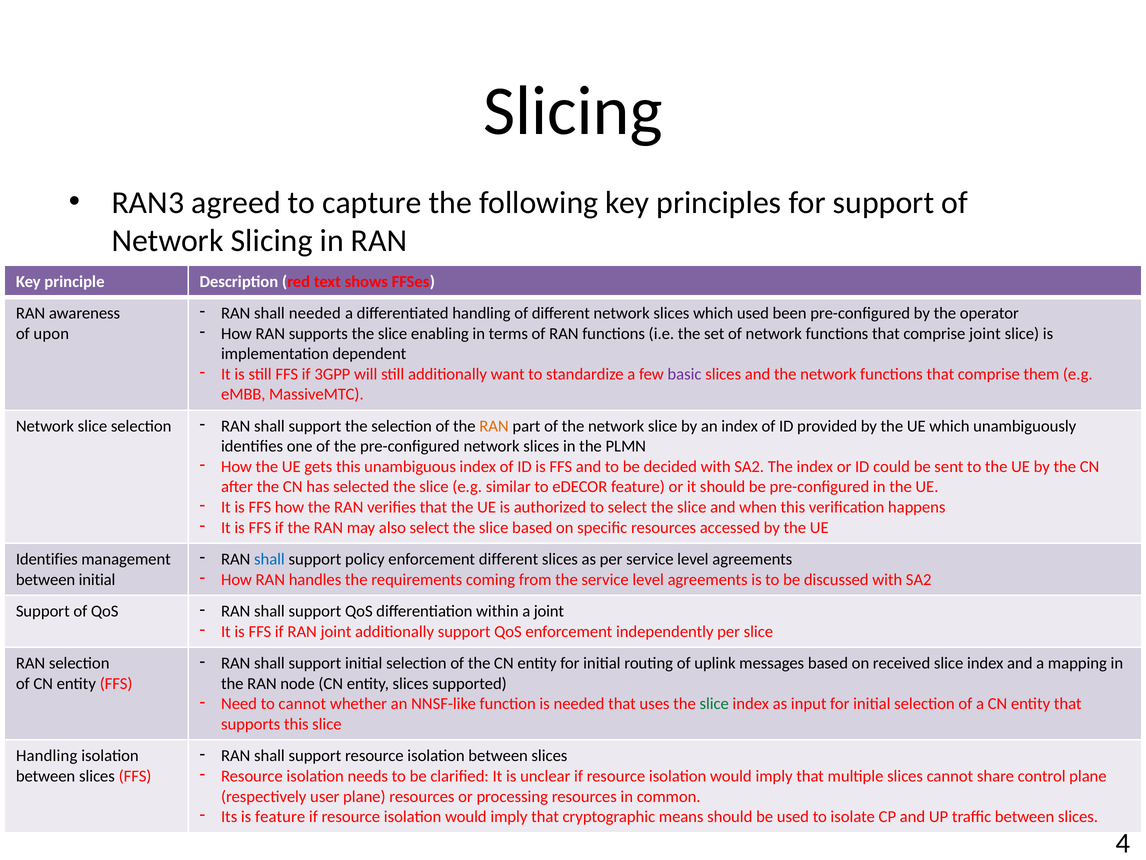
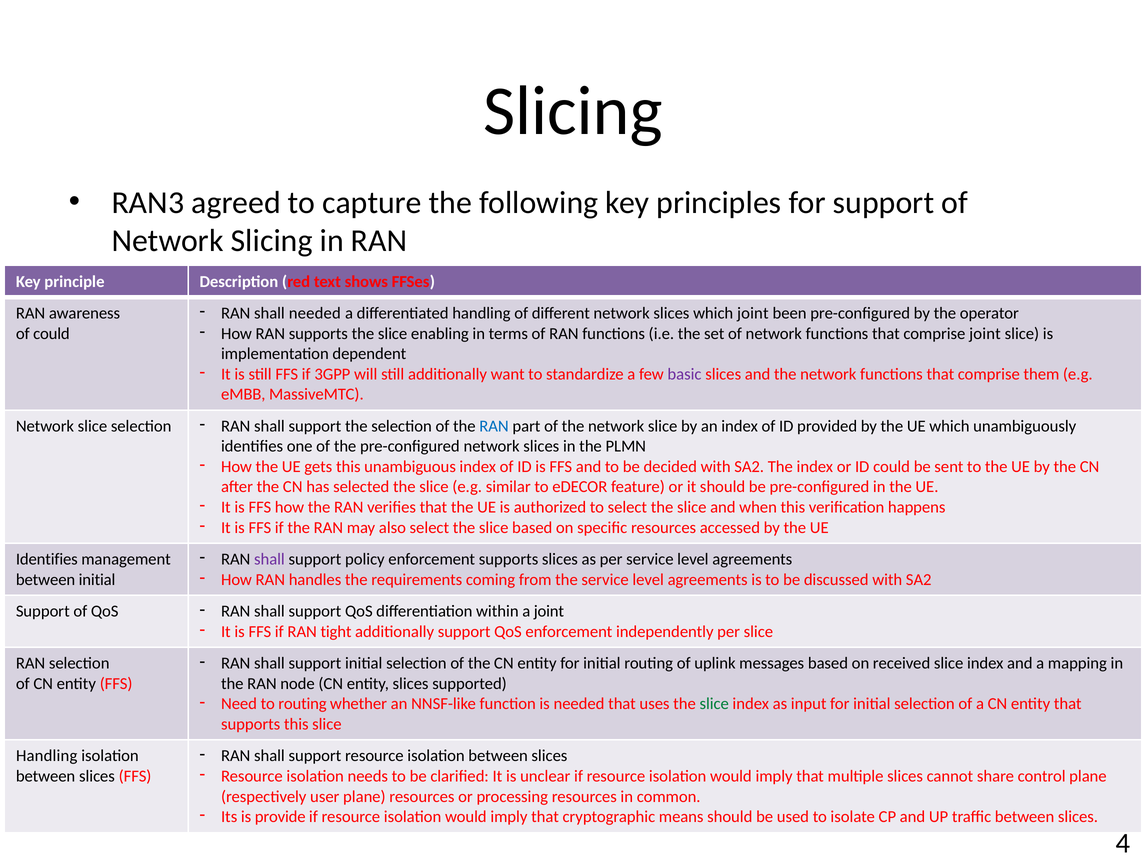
which used: used -> joint
of upon: upon -> could
RAN at (494, 426) colour: orange -> blue
shall at (269, 559) colour: blue -> purple
enforcement different: different -> supports
RAN joint: joint -> tight
to cannot: cannot -> routing
is feature: feature -> provide
